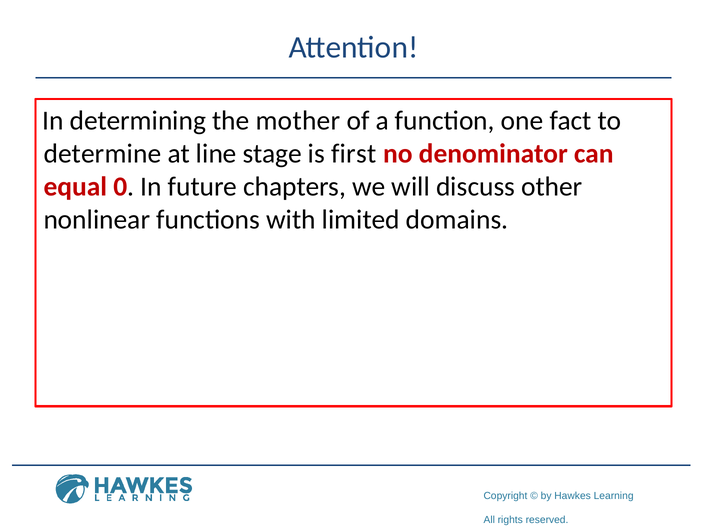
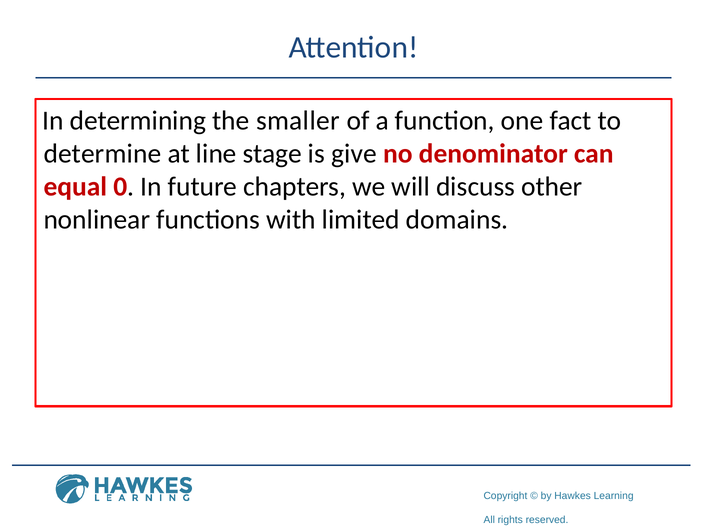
mother: mother -> smaller
first: first -> give
